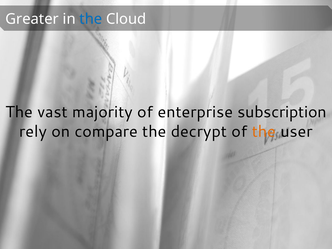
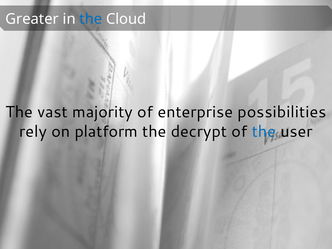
subscription: subscription -> possibilities
compare: compare -> platform
the at (264, 131) colour: orange -> blue
